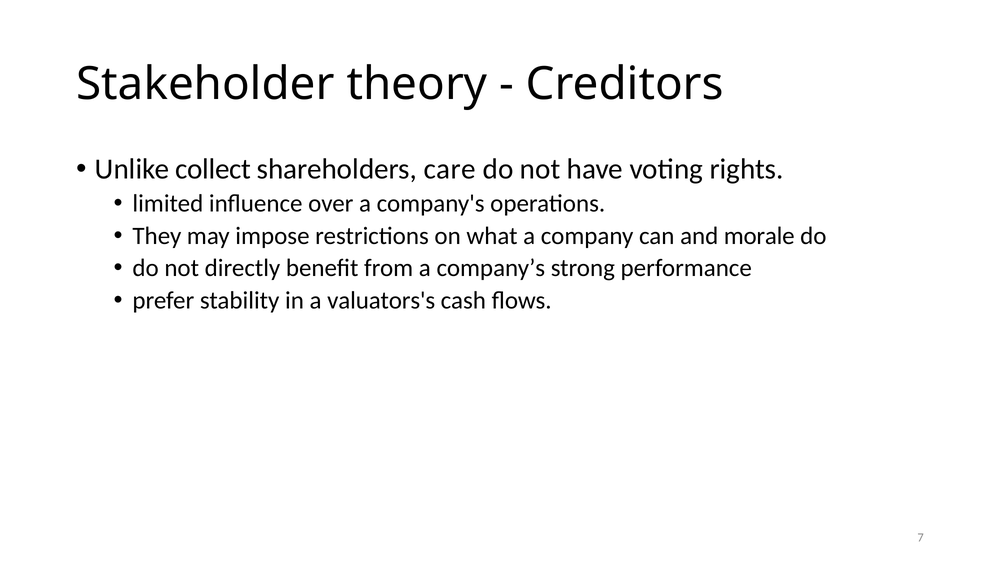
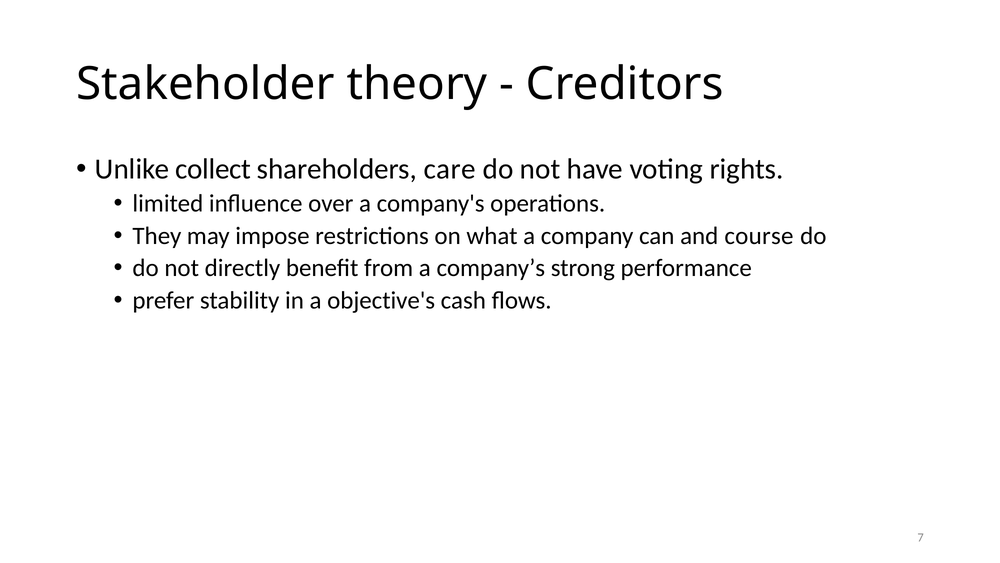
morale: morale -> course
valuators's: valuators's -> objective's
